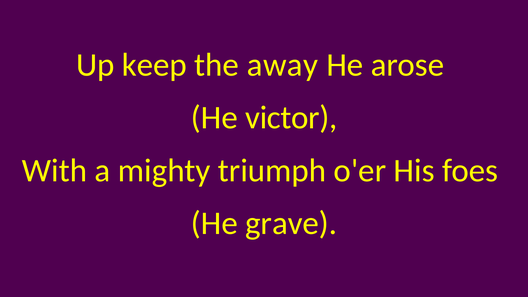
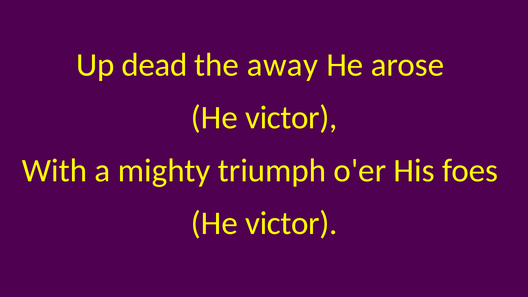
keep: keep -> dead
grave at (291, 223): grave -> victor
